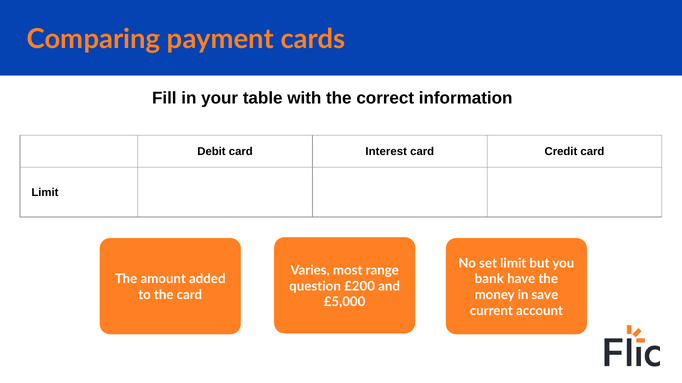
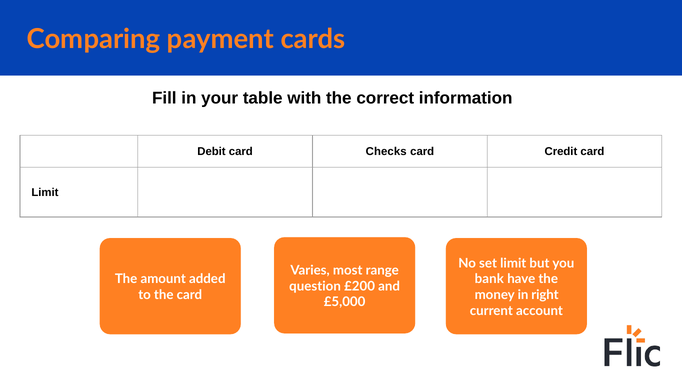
Interest: Interest -> Checks
save: save -> right
